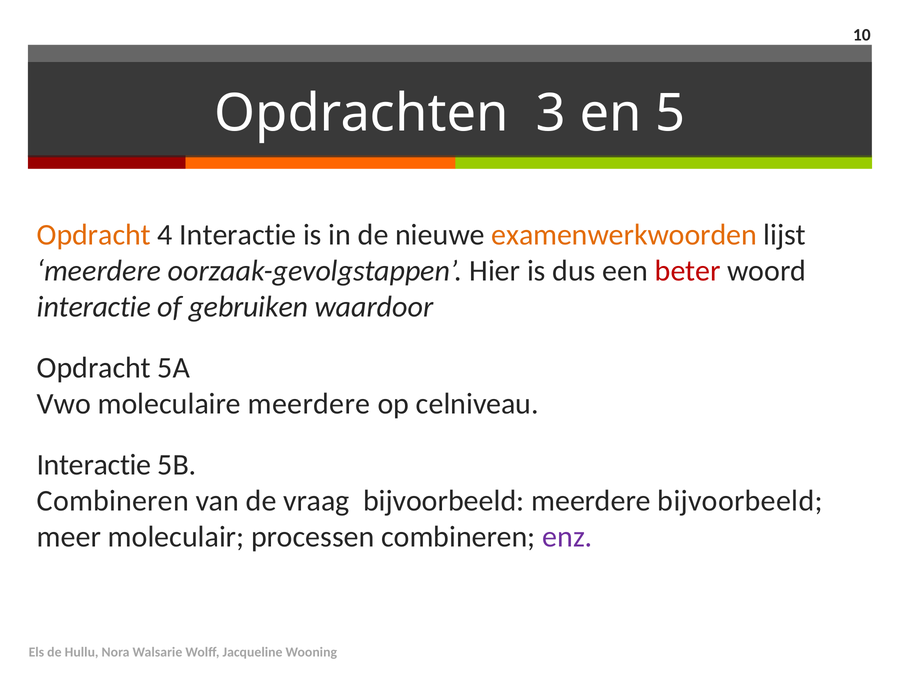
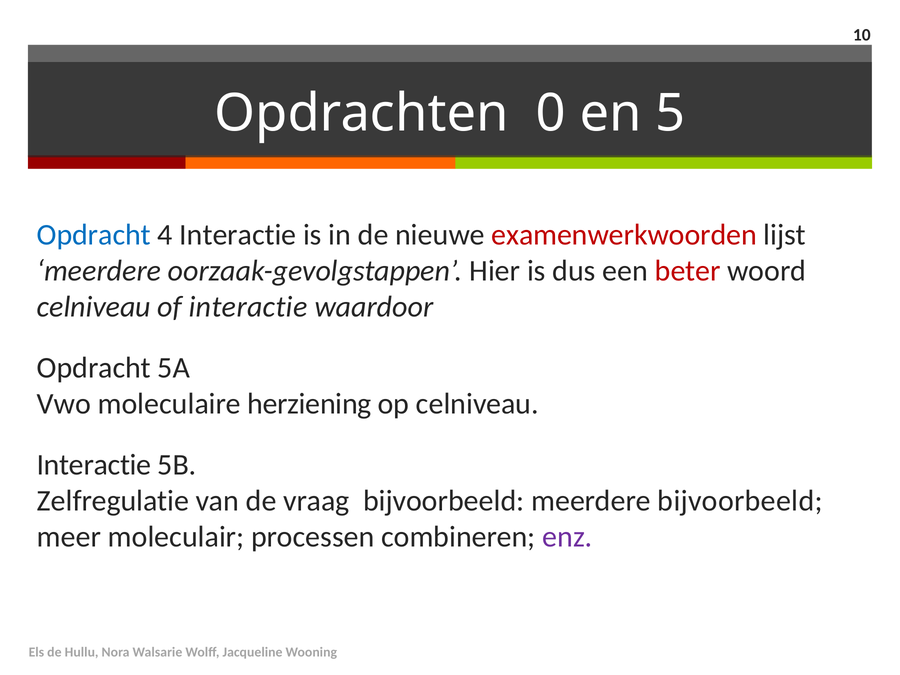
3: 3 -> 0
Opdracht at (94, 235) colour: orange -> blue
examenwerkwoorden colour: orange -> red
interactie at (94, 307): interactie -> celniveau
of gebruiken: gebruiken -> interactie
moleculaire meerdere: meerdere -> herziening
Combineren at (113, 501): Combineren -> Zelfregulatie
